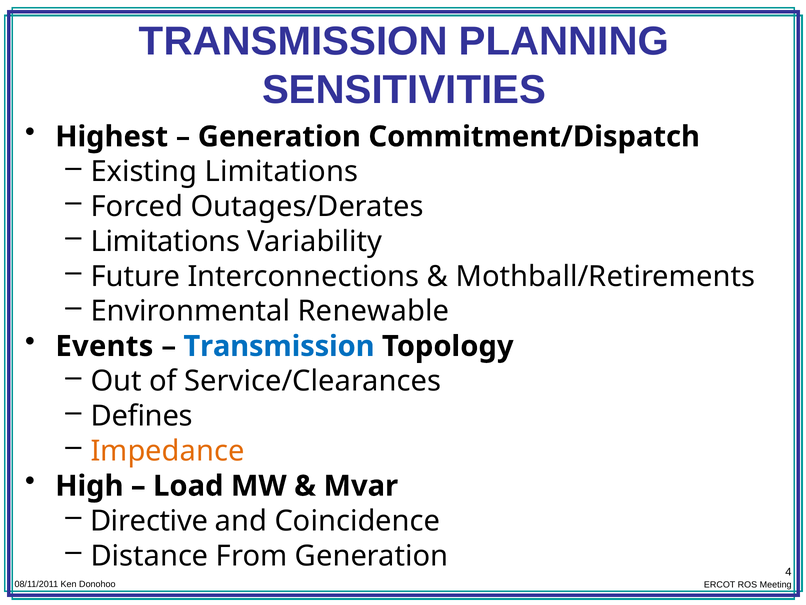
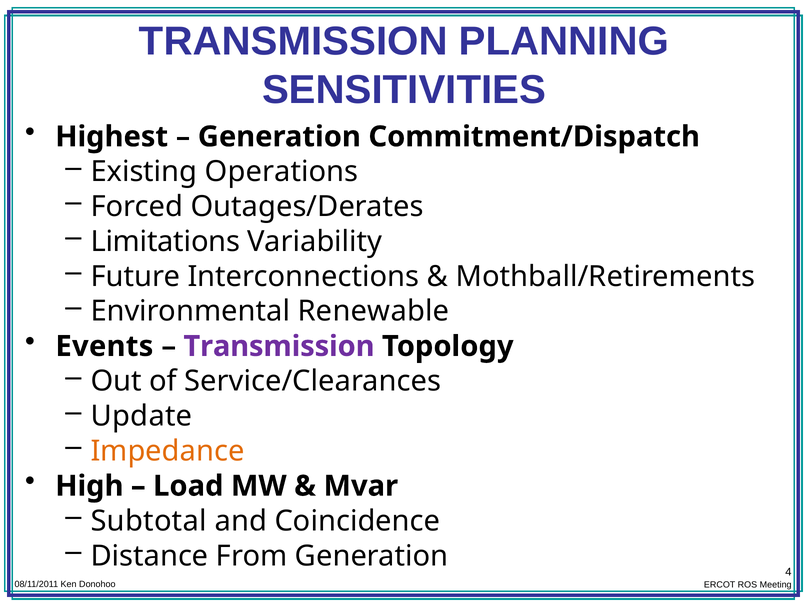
Existing Limitations: Limitations -> Operations
Transmission at (279, 346) colour: blue -> purple
Defines: Defines -> Update
Directive: Directive -> Subtotal
